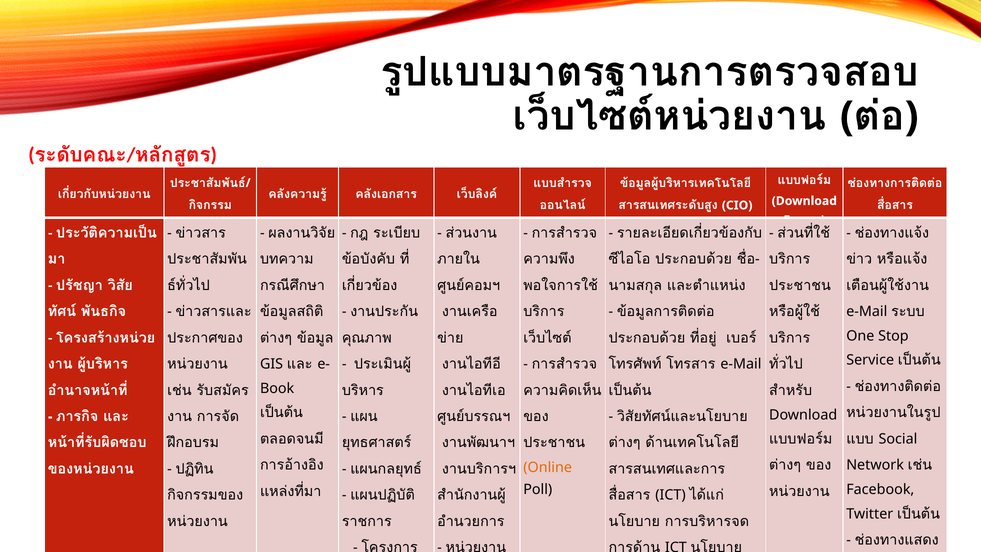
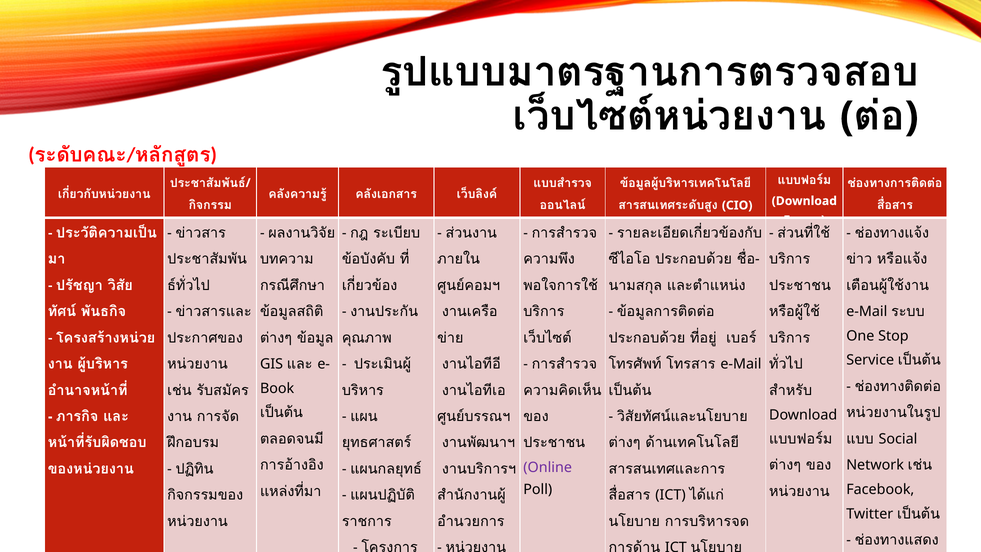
Online colour: orange -> purple
